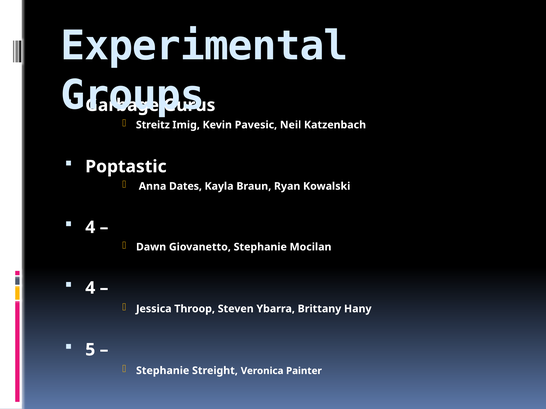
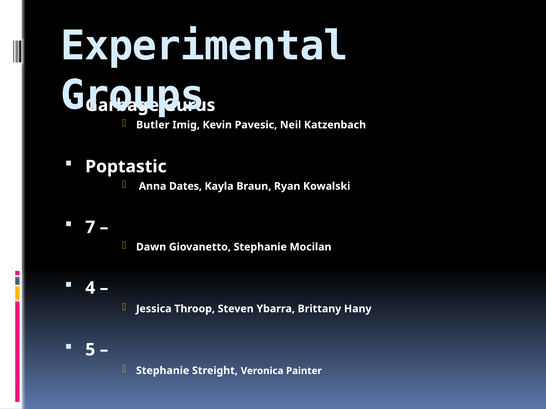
Streitz: Streitz -> Butler
4 at (90, 228): 4 -> 7
